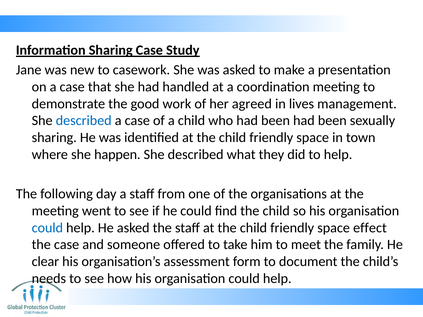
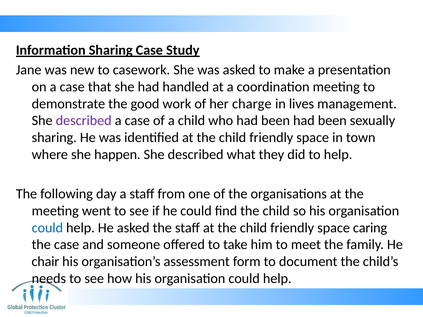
agreed: agreed -> charge
described at (84, 121) colour: blue -> purple
effect: effect -> caring
clear: clear -> chair
